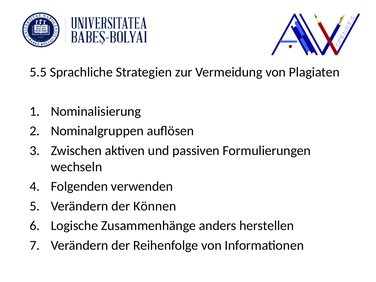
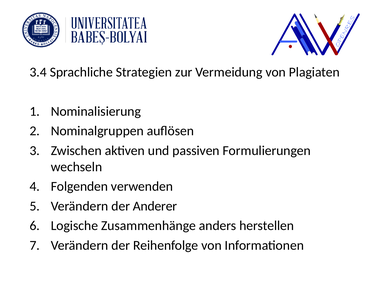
5.5: 5.5 -> 3.4
Können: Können -> Anderer
